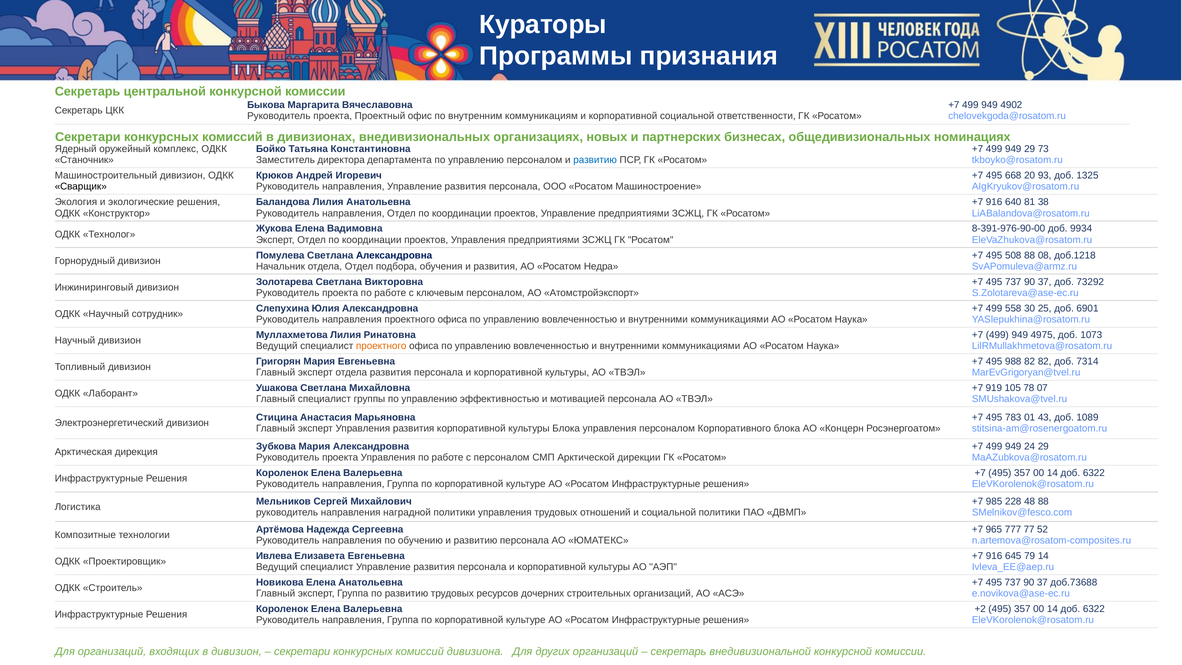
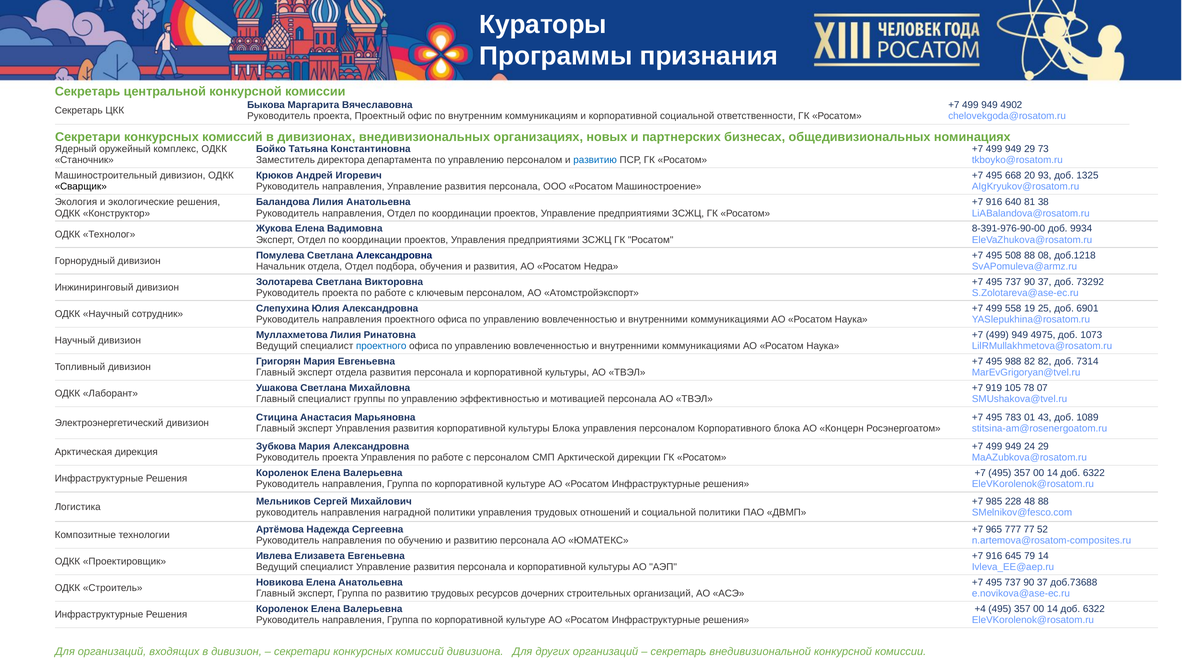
30: 30 -> 19
проектного at (381, 346) colour: orange -> blue
+2: +2 -> +4
